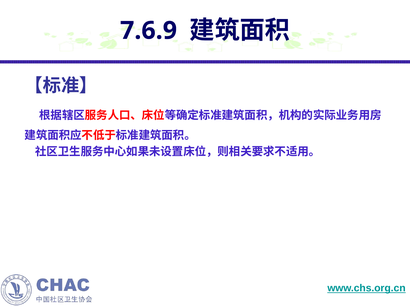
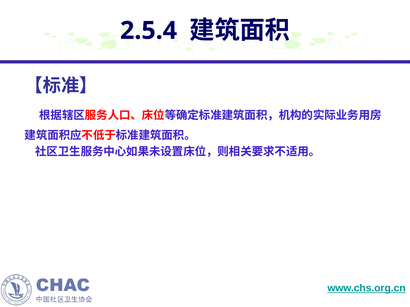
7.6.9: 7.6.9 -> 2.5.4
